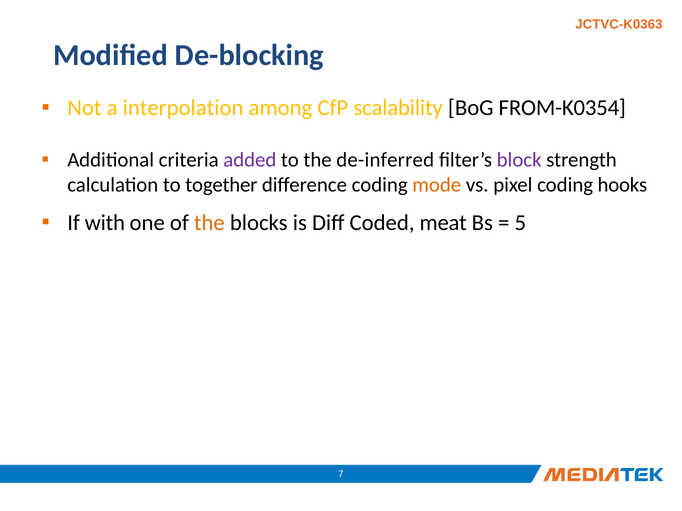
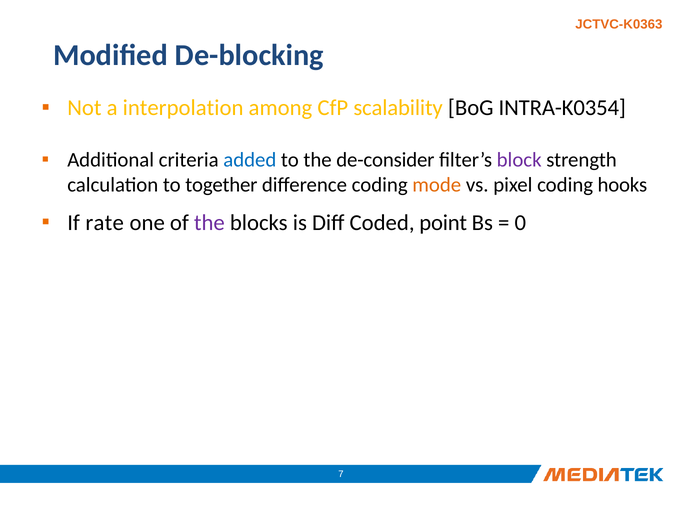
FROM-K0354: FROM-K0354 -> INTRA-K0354
added colour: purple -> blue
de-inferred: de-inferred -> de-consider
with: with -> rate
the at (209, 223) colour: orange -> purple
meat: meat -> point
5: 5 -> 0
